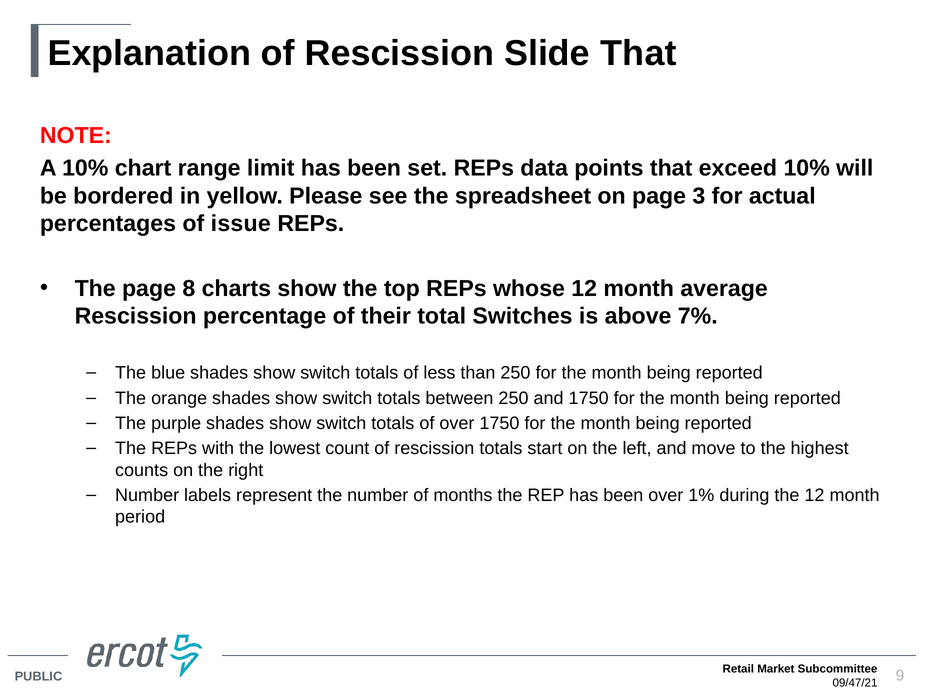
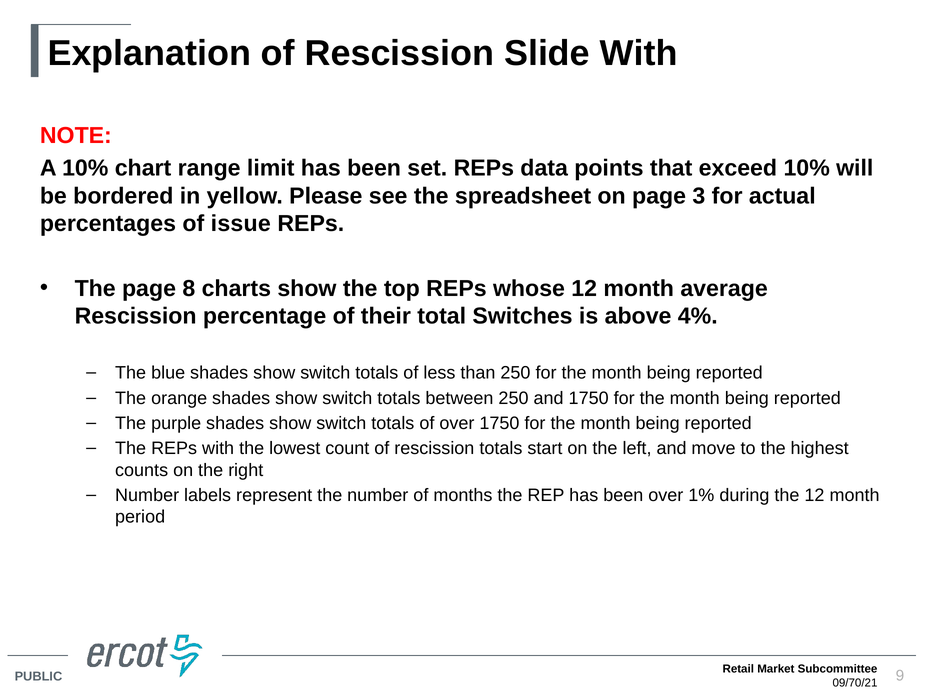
Slide That: That -> With
7%: 7% -> 4%
09/47/21: 09/47/21 -> 09/70/21
